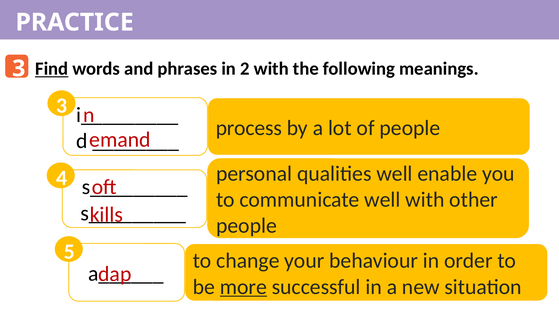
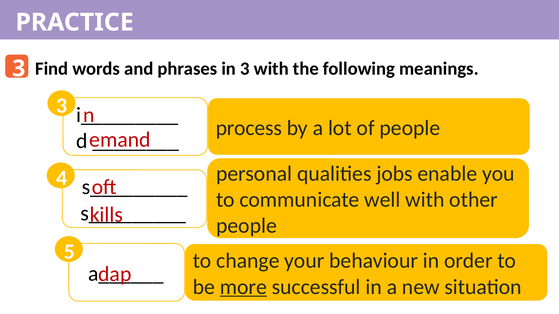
Find underline: present -> none
in 2: 2 -> 3
qualities well: well -> jobs
